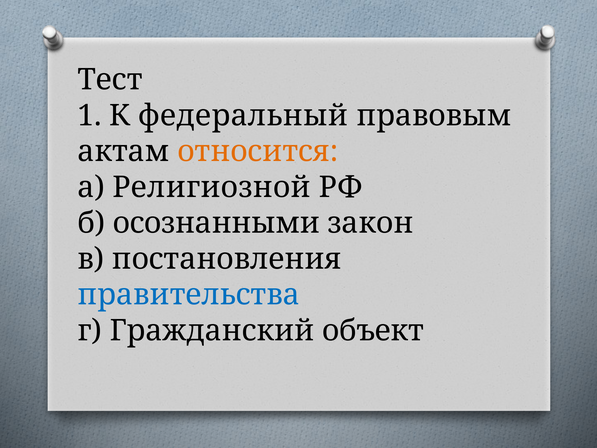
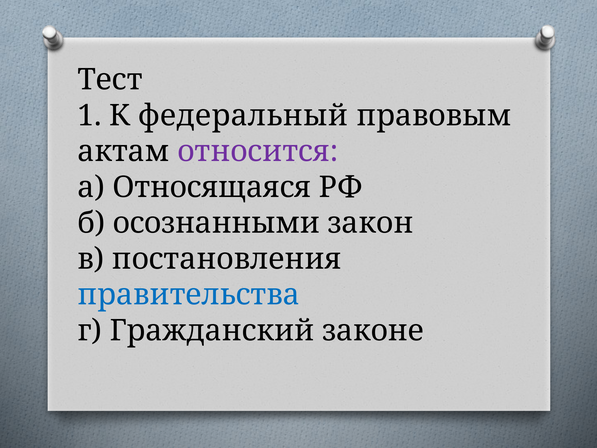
относится colour: orange -> purple
Религиозной: Религиозной -> Относящаяся
объект: объект -> законе
